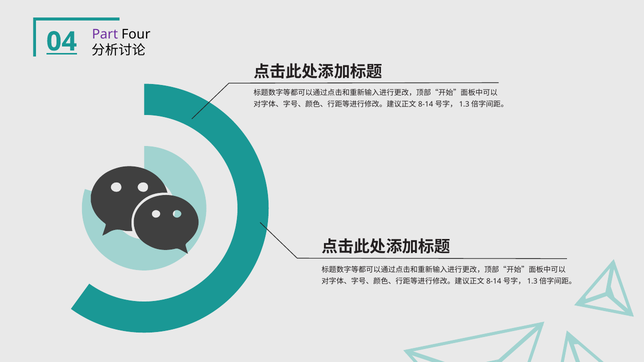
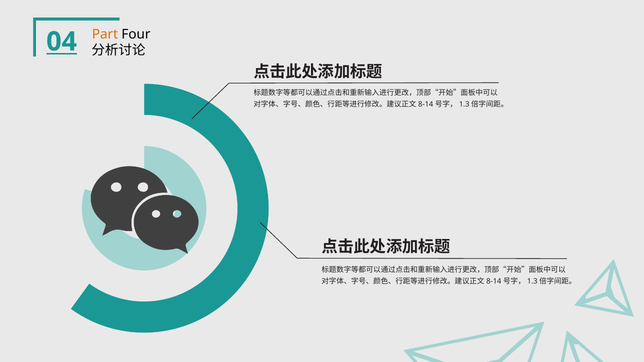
Part colour: purple -> orange
